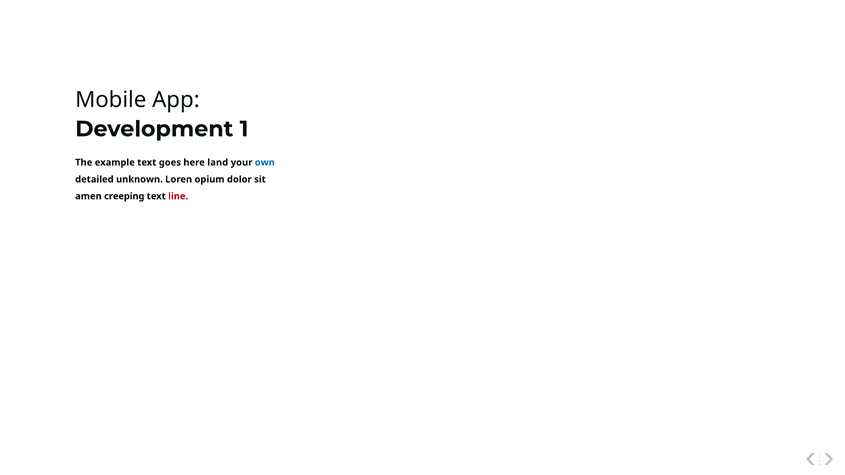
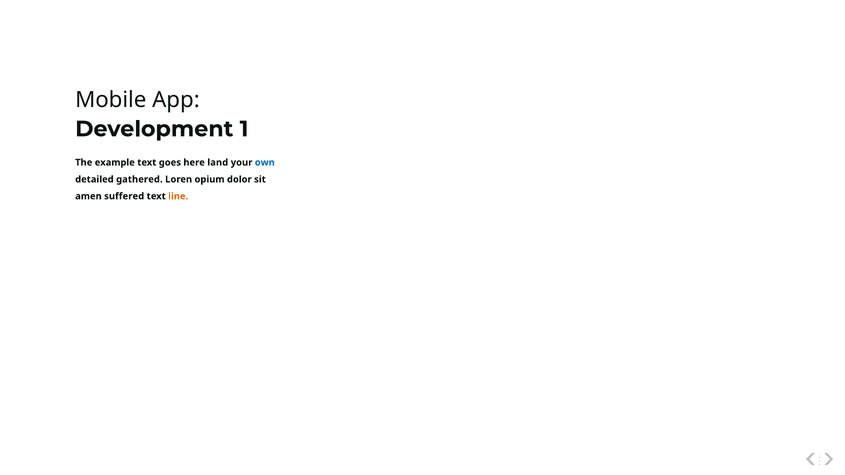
unknown: unknown -> gathered
creeping: creeping -> suffered
line colour: red -> orange
